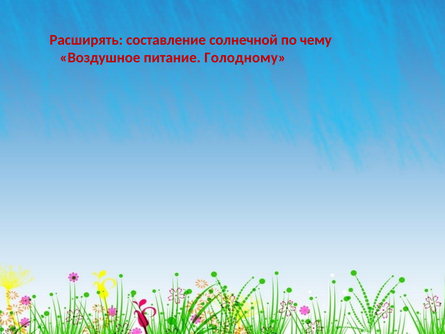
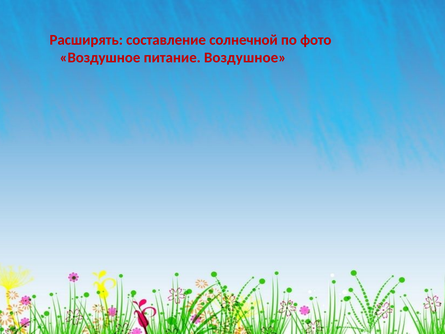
чему: чему -> фото
питание Голодному: Голодному -> Воздушное
